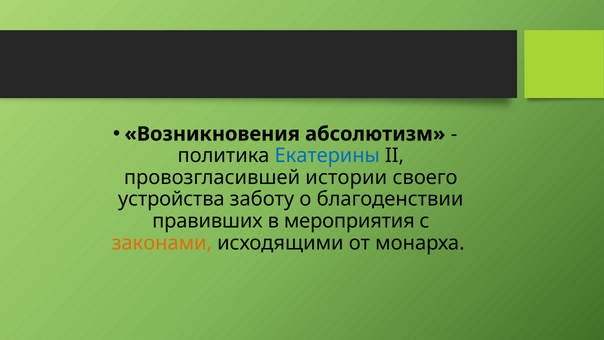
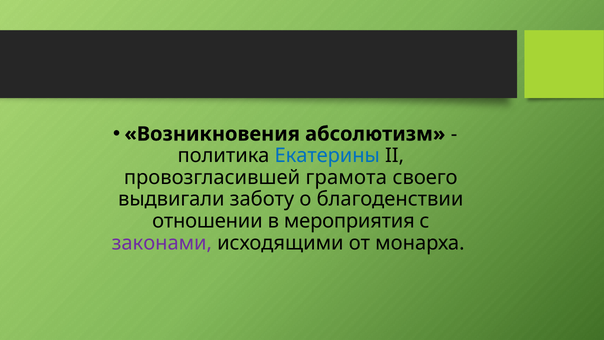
истории: истории -> грамота
устройства: устройства -> выдвигали
правивших: правивших -> отношении
законами colour: orange -> purple
